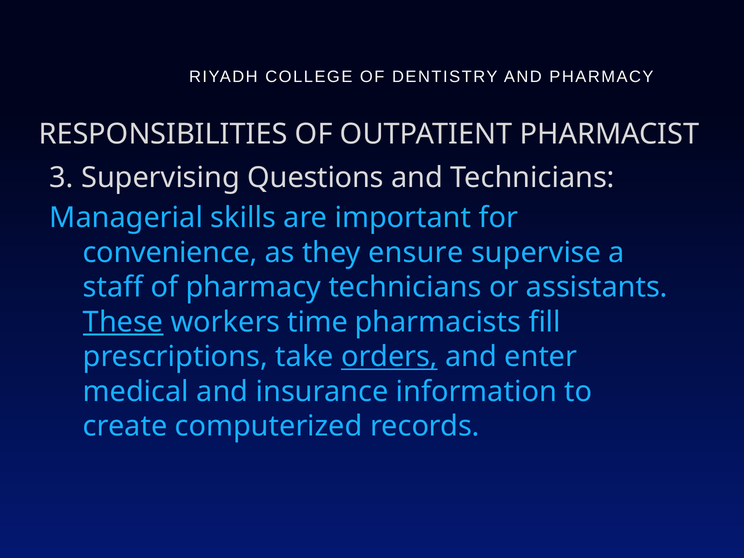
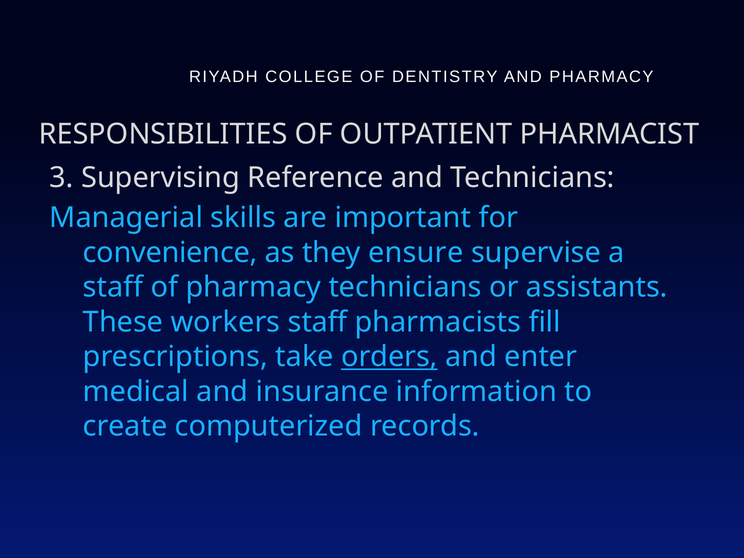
Questions: Questions -> Reference
These underline: present -> none
workers time: time -> staff
